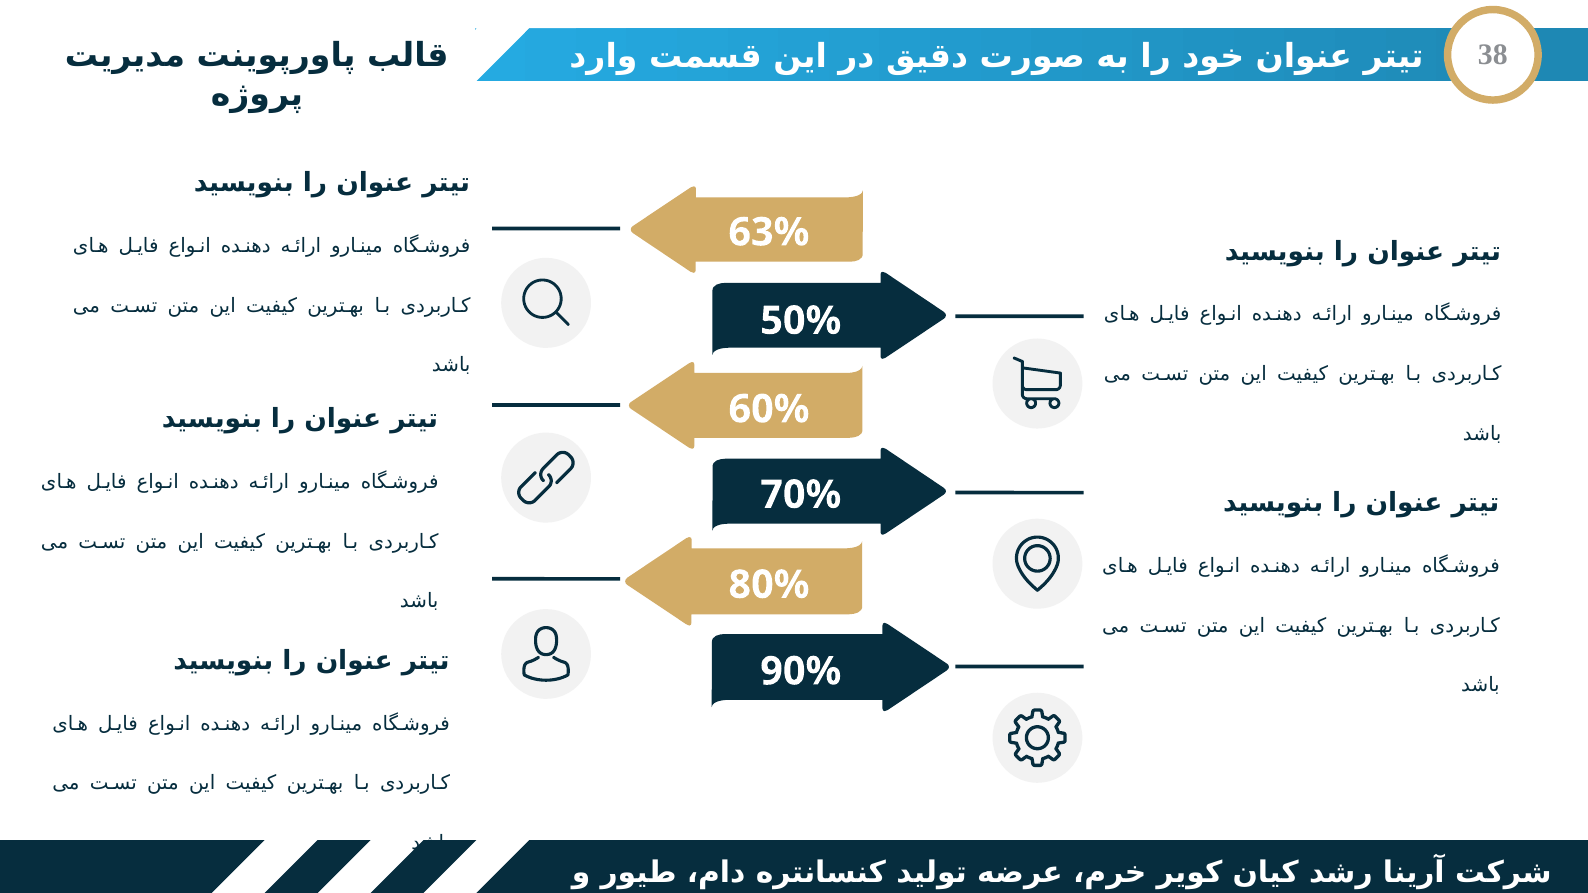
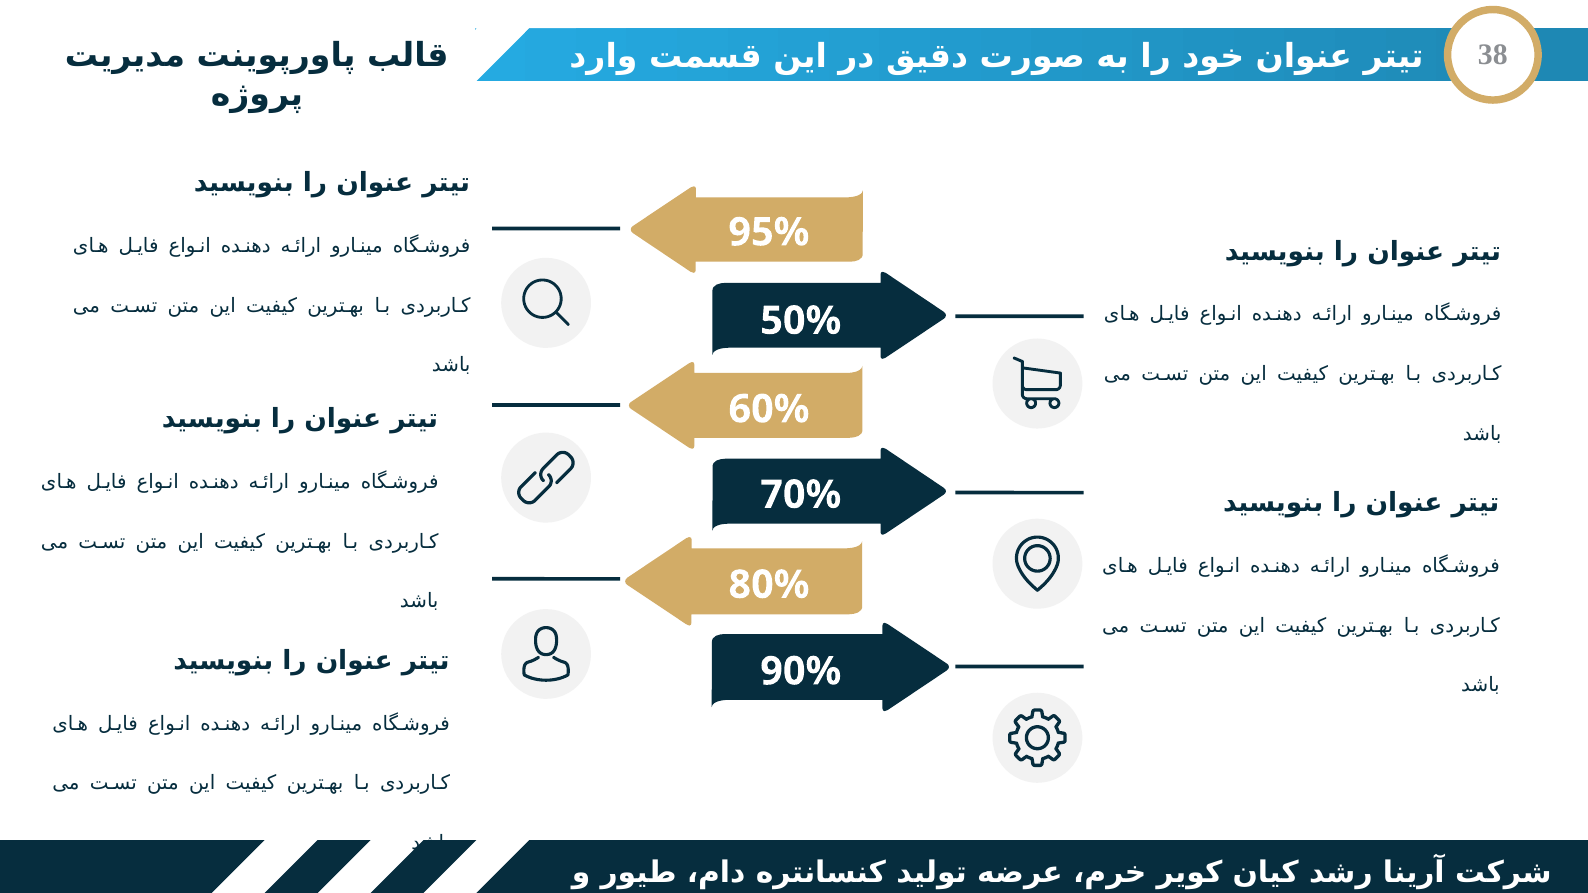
63%: 63% -> 95%
